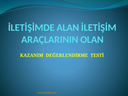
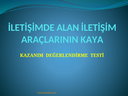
OLAN: OLAN -> KAYA
